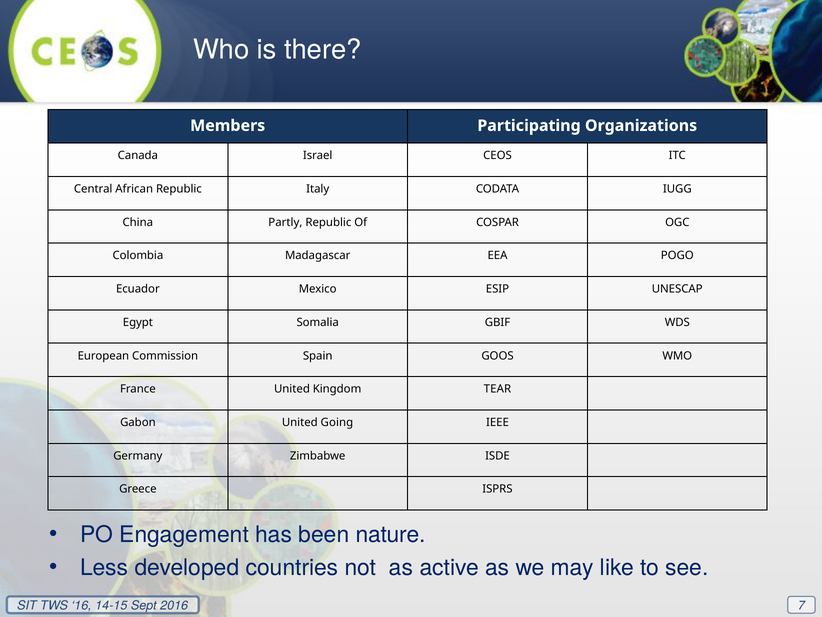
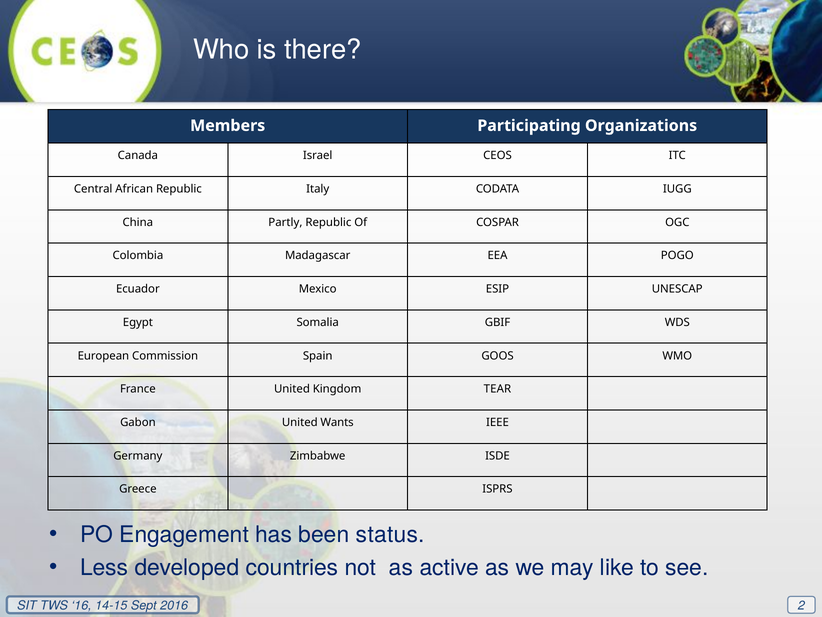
Going: Going -> Wants
nature: nature -> status
7: 7 -> 2
